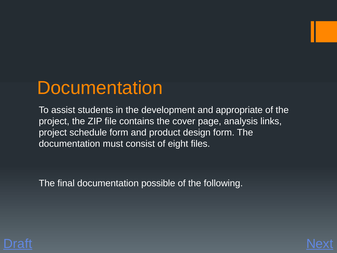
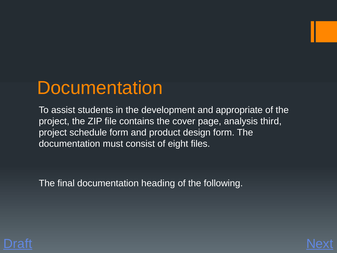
links: links -> third
possible: possible -> heading
